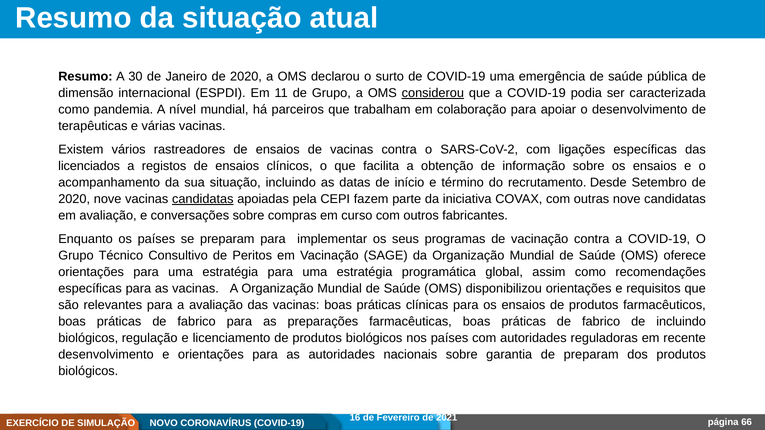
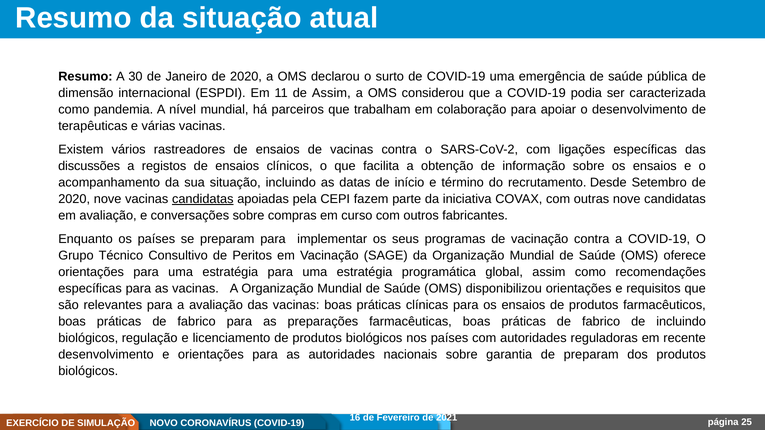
de Grupo: Grupo -> Assim
considerou underline: present -> none
licenciados: licenciados -> discussões
66: 66 -> 25
